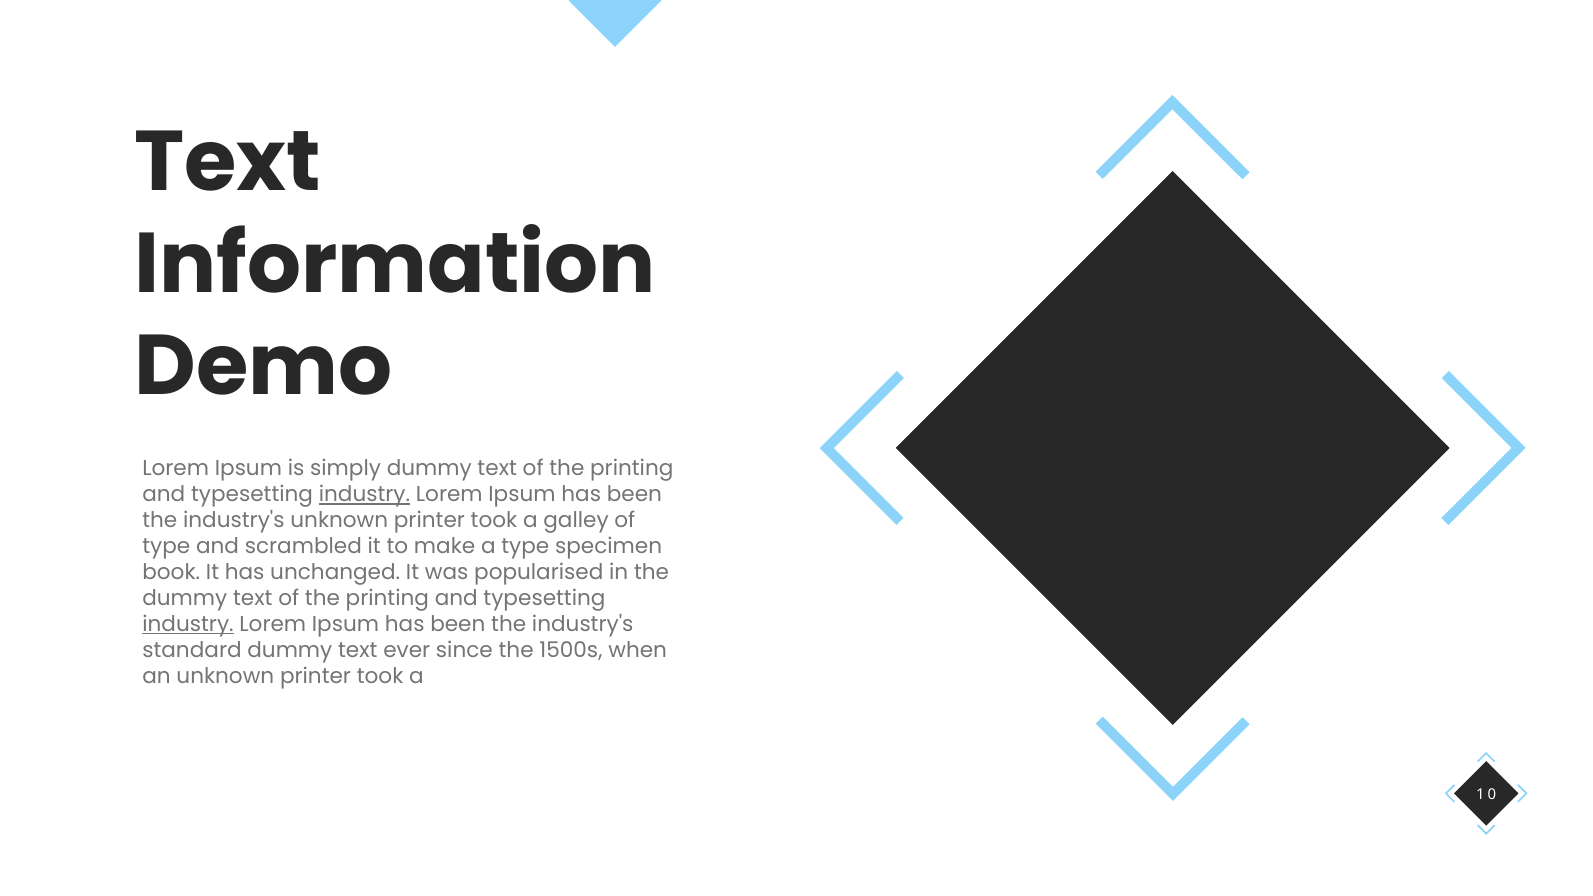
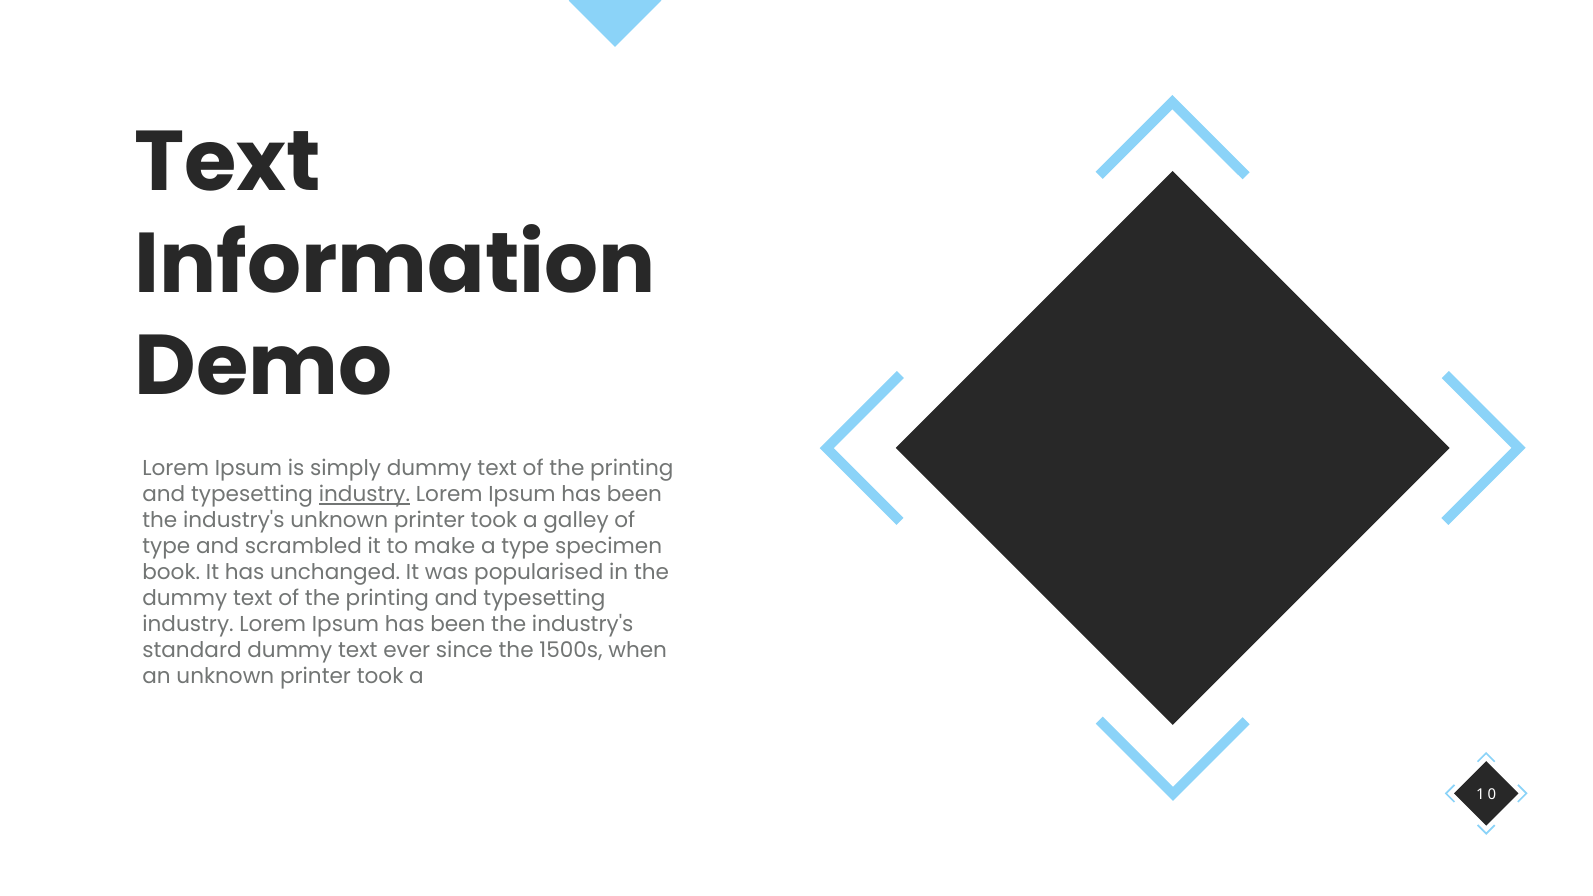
industry at (188, 624) underline: present -> none
